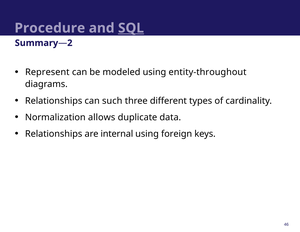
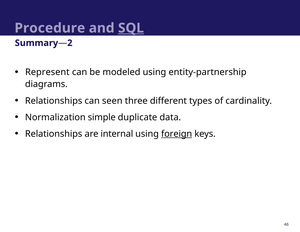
entity-throughout: entity-throughout -> entity-partnership
such: such -> seen
allows: allows -> simple
foreign underline: none -> present
